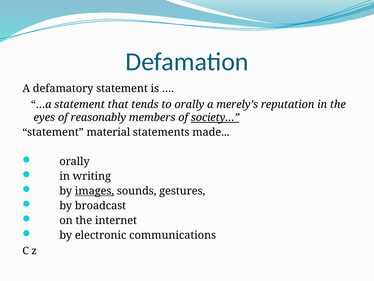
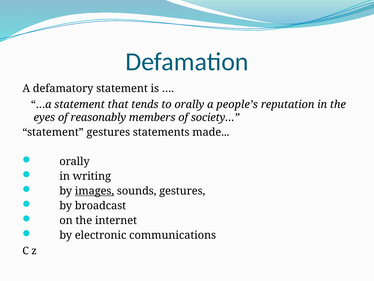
merely’s: merely’s -> people’s
society… underline: present -> none
statement material: material -> gestures
